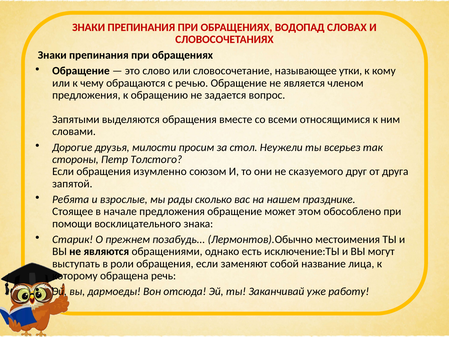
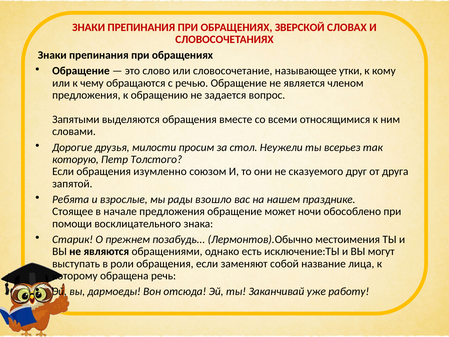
ВОДОПАД: ВОДОПАД -> ЗВЕРСКОЙ
стороны: стороны -> которую
сколько: сколько -> взошло
этом: этом -> ночи
